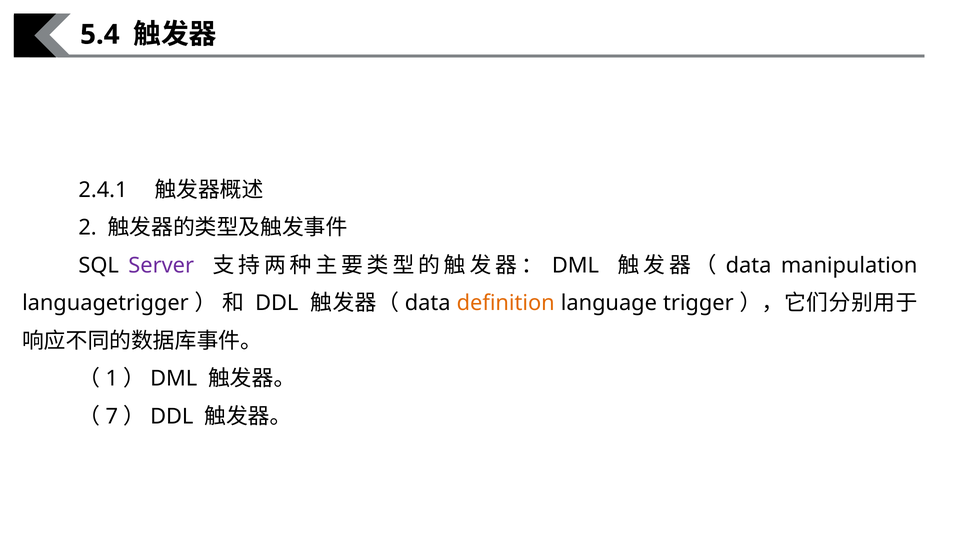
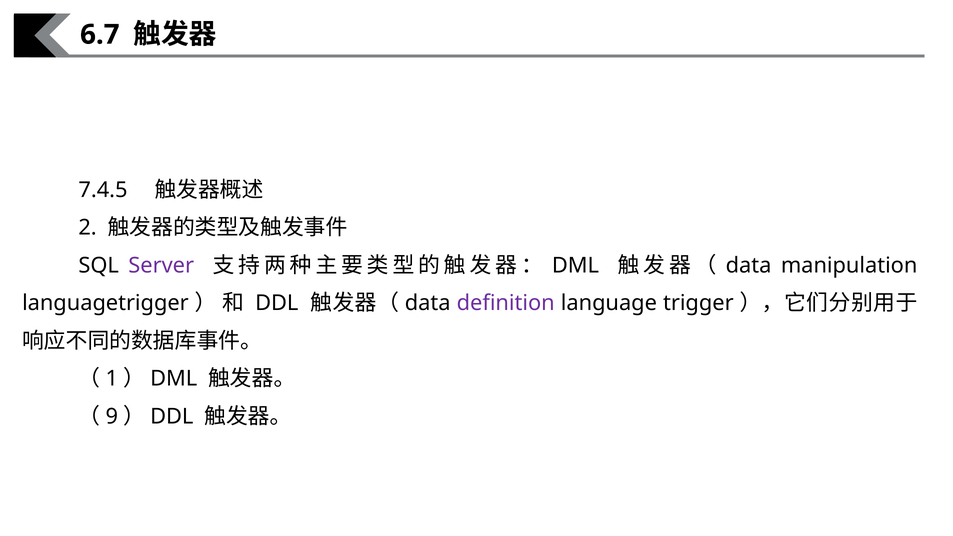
5.4: 5.4 -> 6.7
2.4.1: 2.4.1 -> 7.4.5
deﬁnition colour: orange -> purple
7: 7 -> 9
